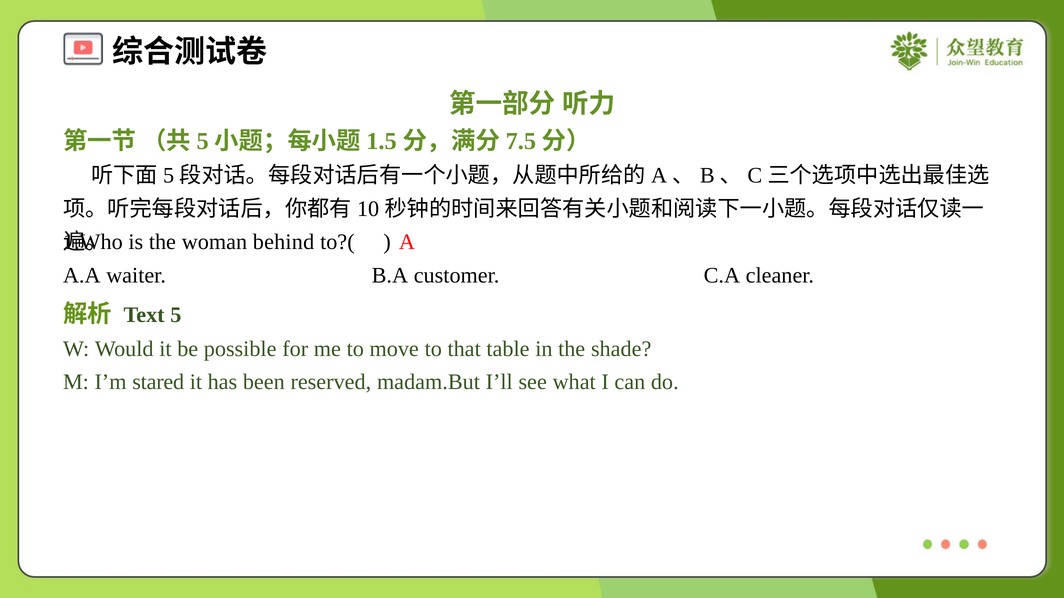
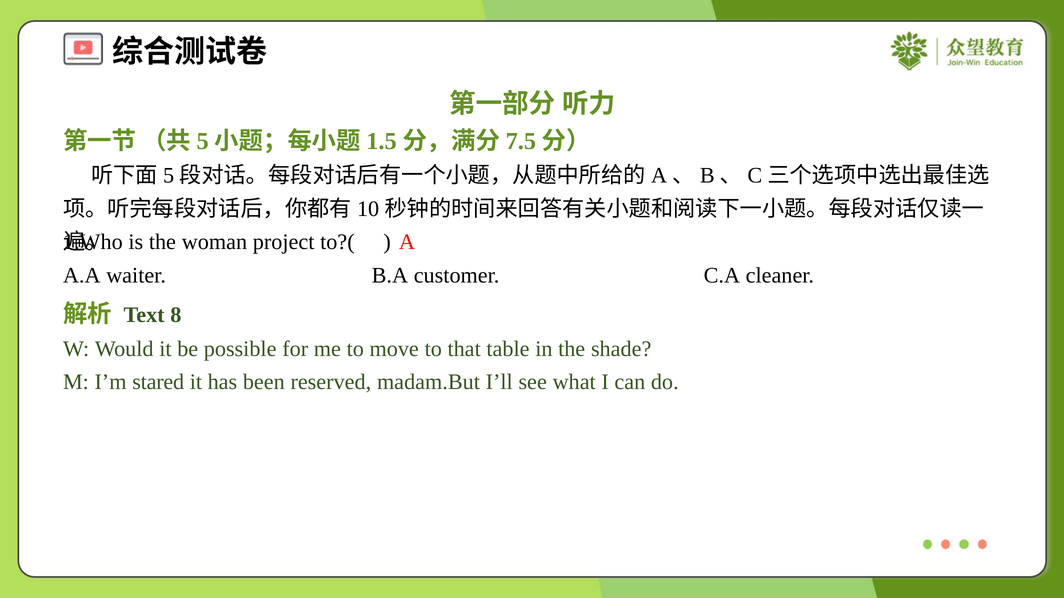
behind: behind -> project
5: 5 -> 8
